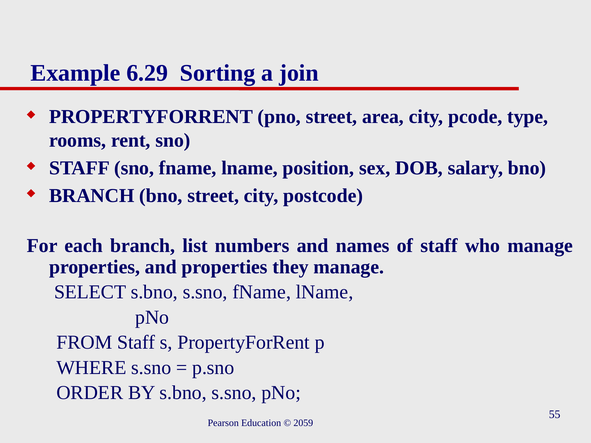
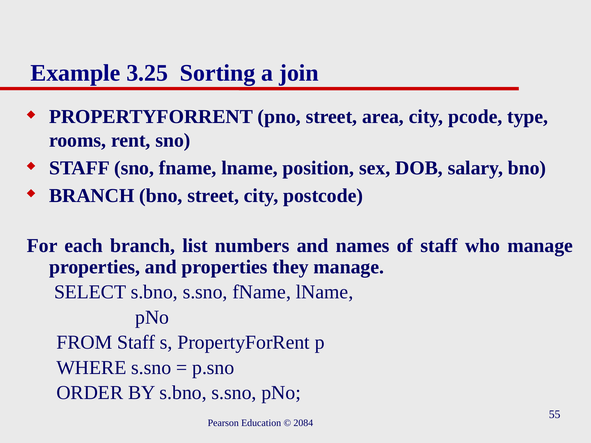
6.29: 6.29 -> 3.25
2059: 2059 -> 2084
